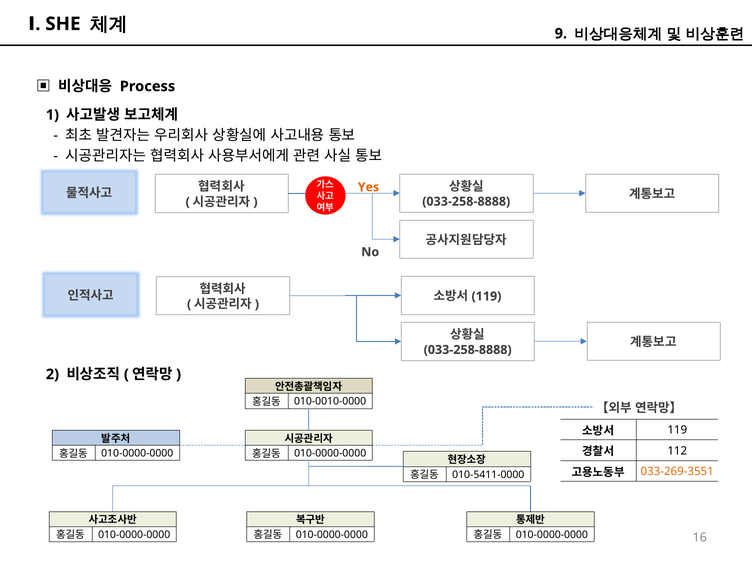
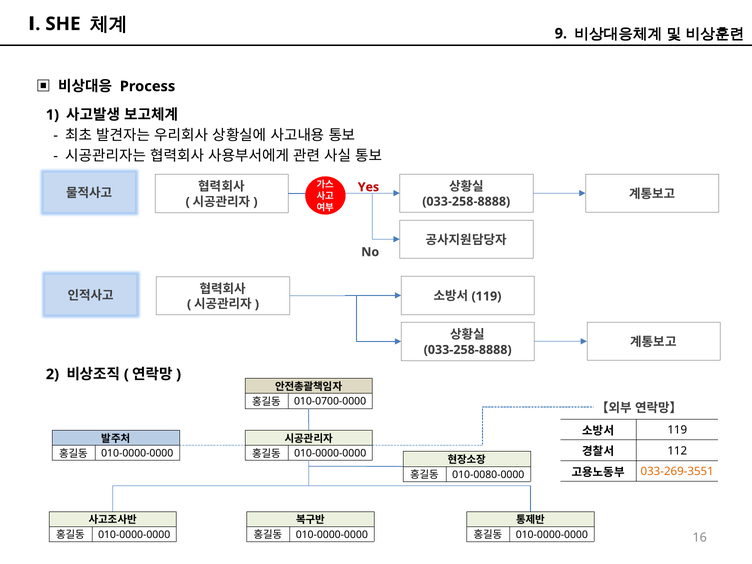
Yes colour: orange -> red
010-0010-0000: 010-0010-0000 -> 010-0700-0000
010-5411-0000: 010-5411-0000 -> 010-0080-0000
